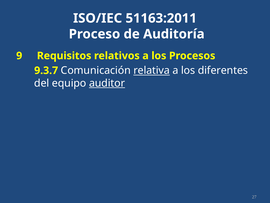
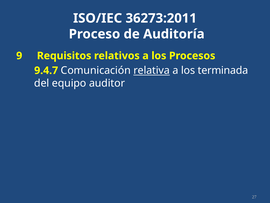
51163:2011: 51163:2011 -> 36273:2011
9.3.7: 9.3.7 -> 9.4.7
diferentes: diferentes -> terminada
auditor underline: present -> none
